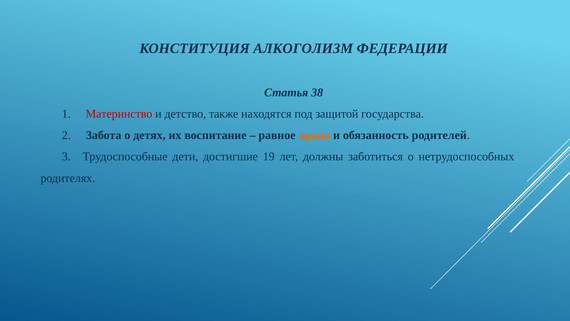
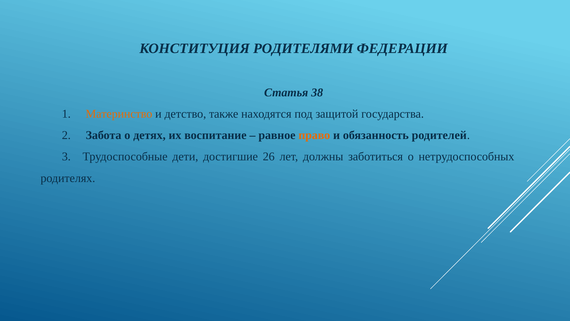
АЛКОГОЛИЗМ: АЛКОГОЛИЗМ -> РОДИТЕЛЯМИ
Материнство colour: red -> orange
19: 19 -> 26
